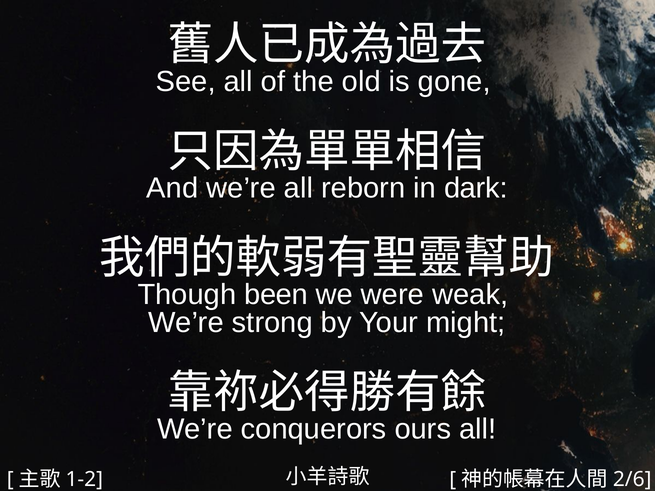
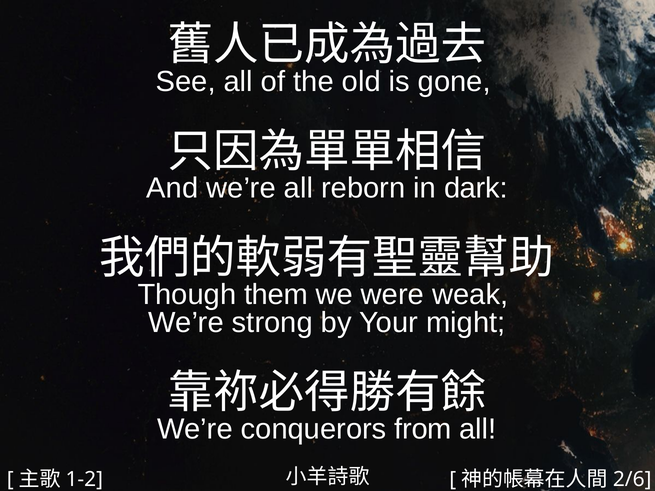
been: been -> them
ours: ours -> from
